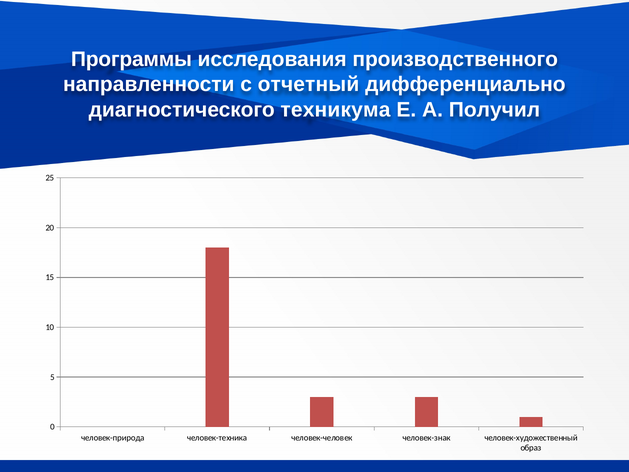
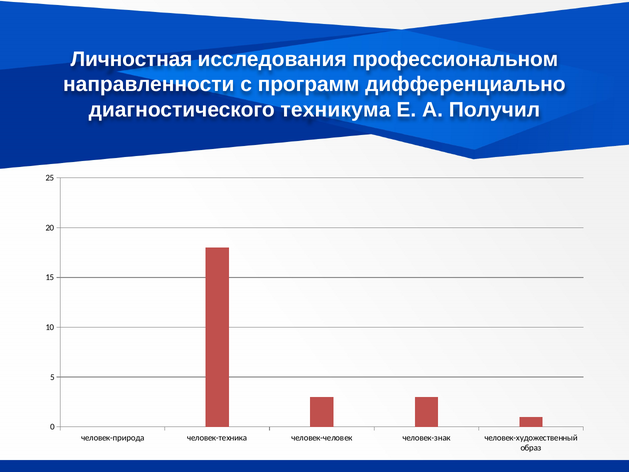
Программы: Программы -> Личностная
производственного: производственного -> профессиональном
отчетный: отчетный -> программ
